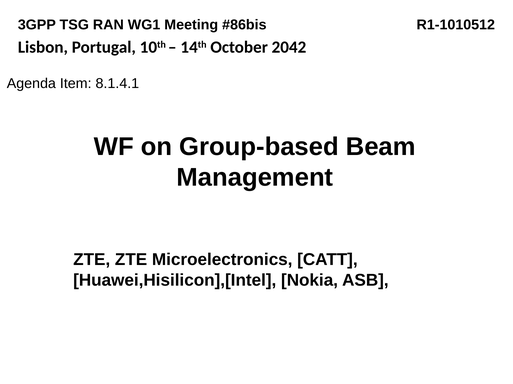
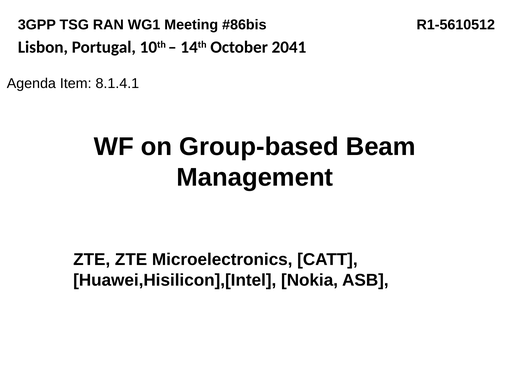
R1-1010512: R1-1010512 -> R1-5610512
2042: 2042 -> 2041
